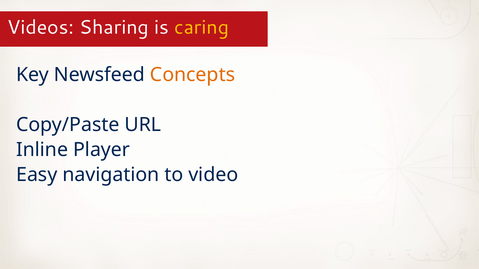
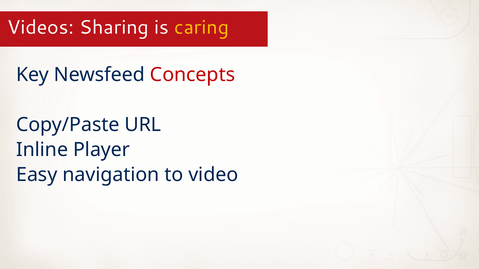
Concepts colour: orange -> red
